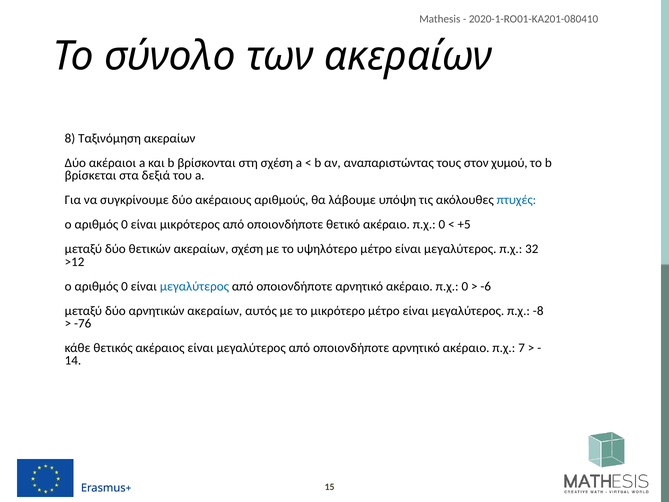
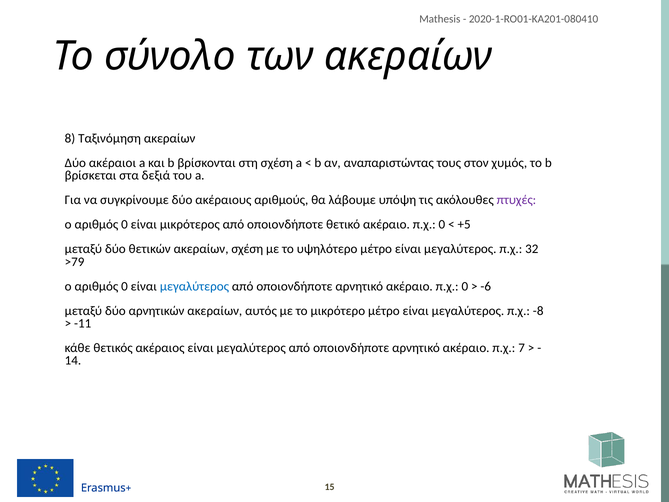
χυμού: χυμού -> χυμός
πτυχές colour: blue -> purple
>12: >12 -> >79
-76: -76 -> -11
